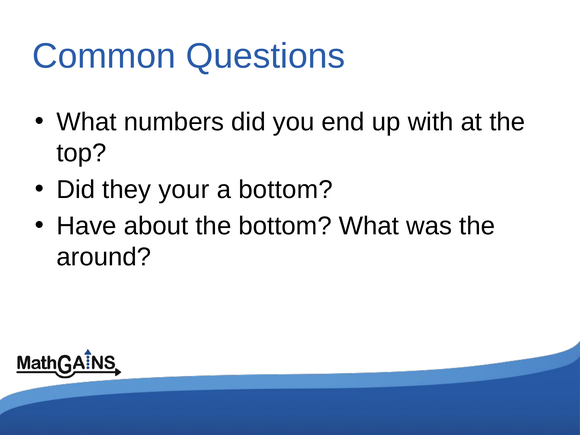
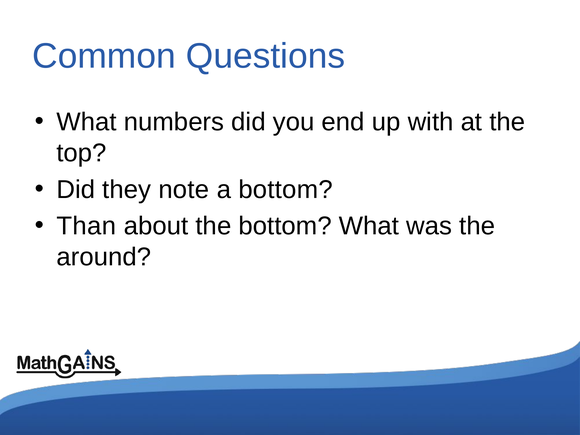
your: your -> note
Have: Have -> Than
